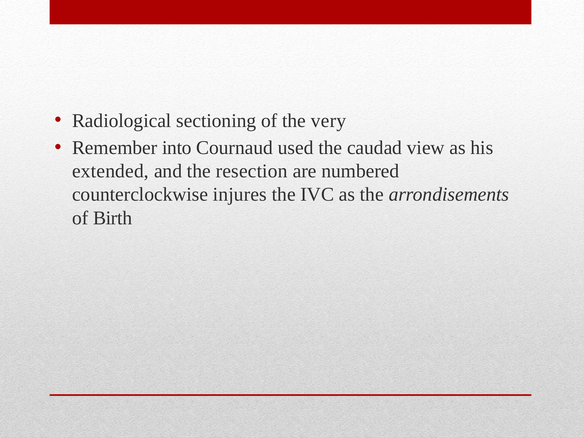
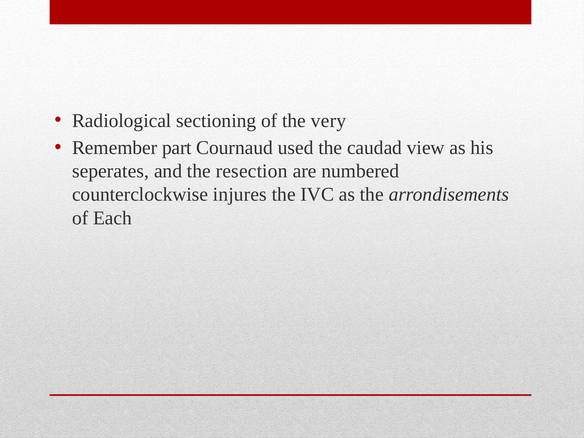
into: into -> part
extended: extended -> seperates
Birth: Birth -> Each
